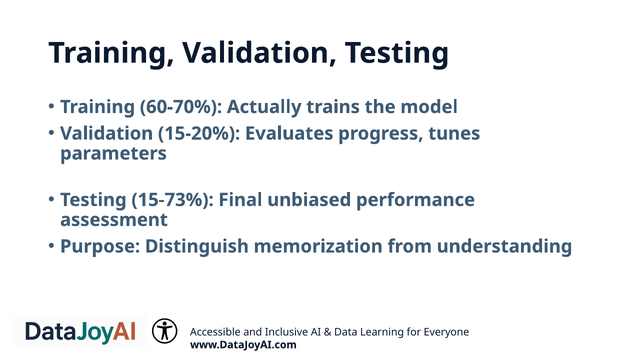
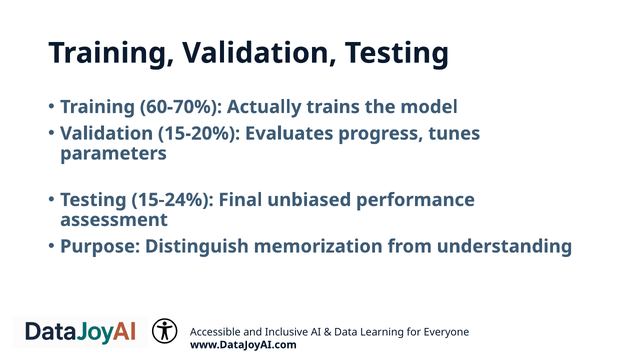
15-73%: 15-73% -> 15-24%
